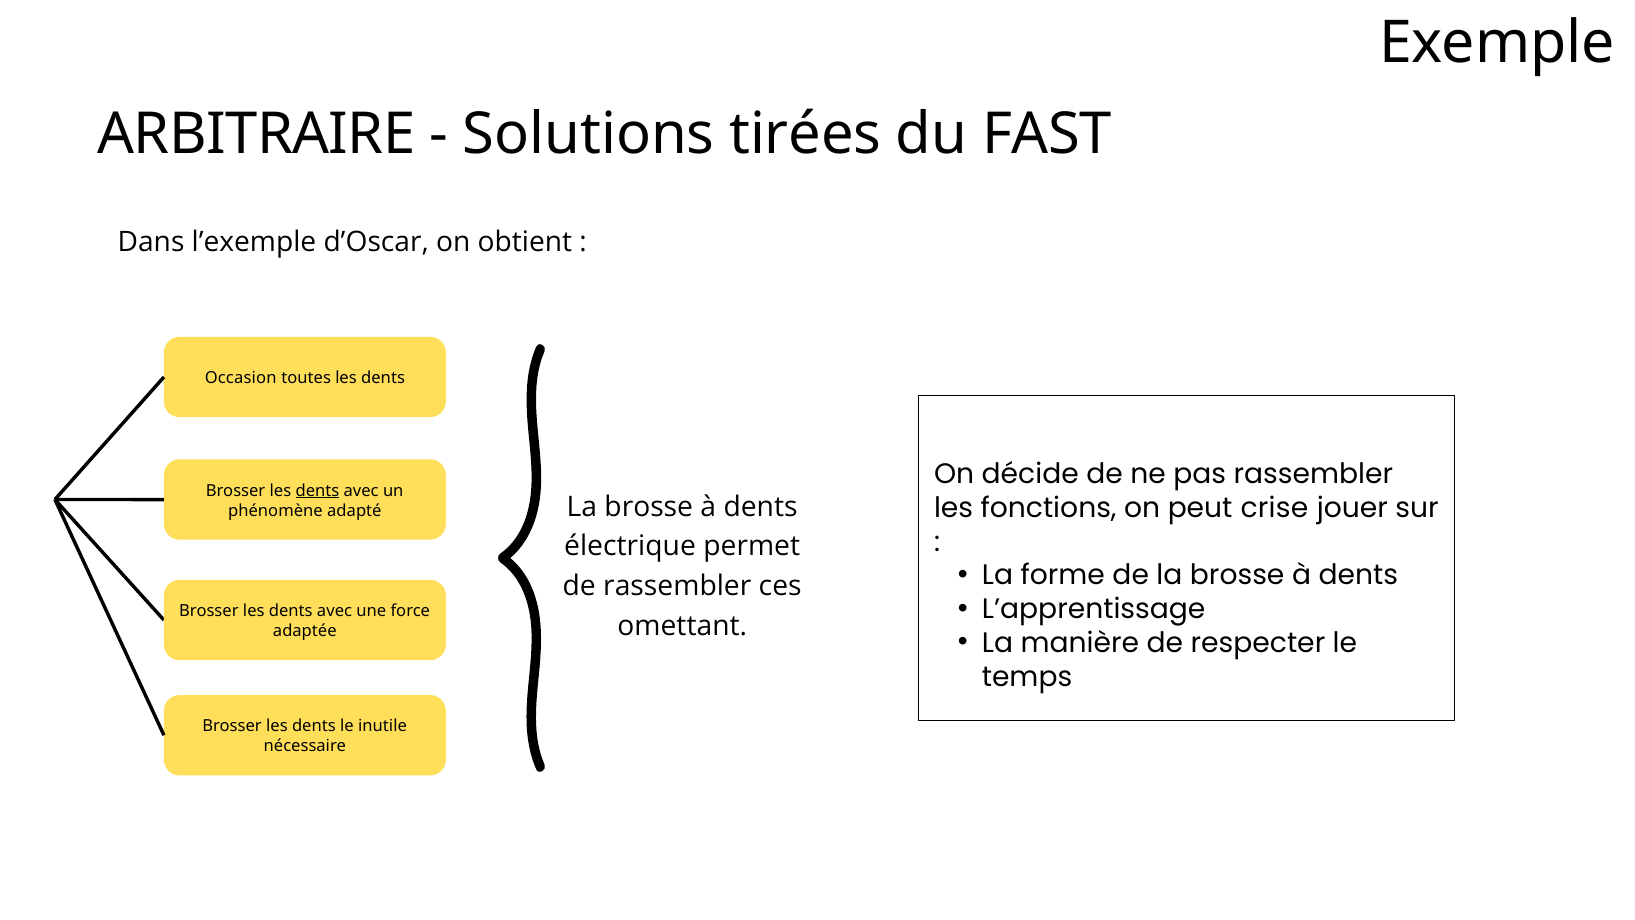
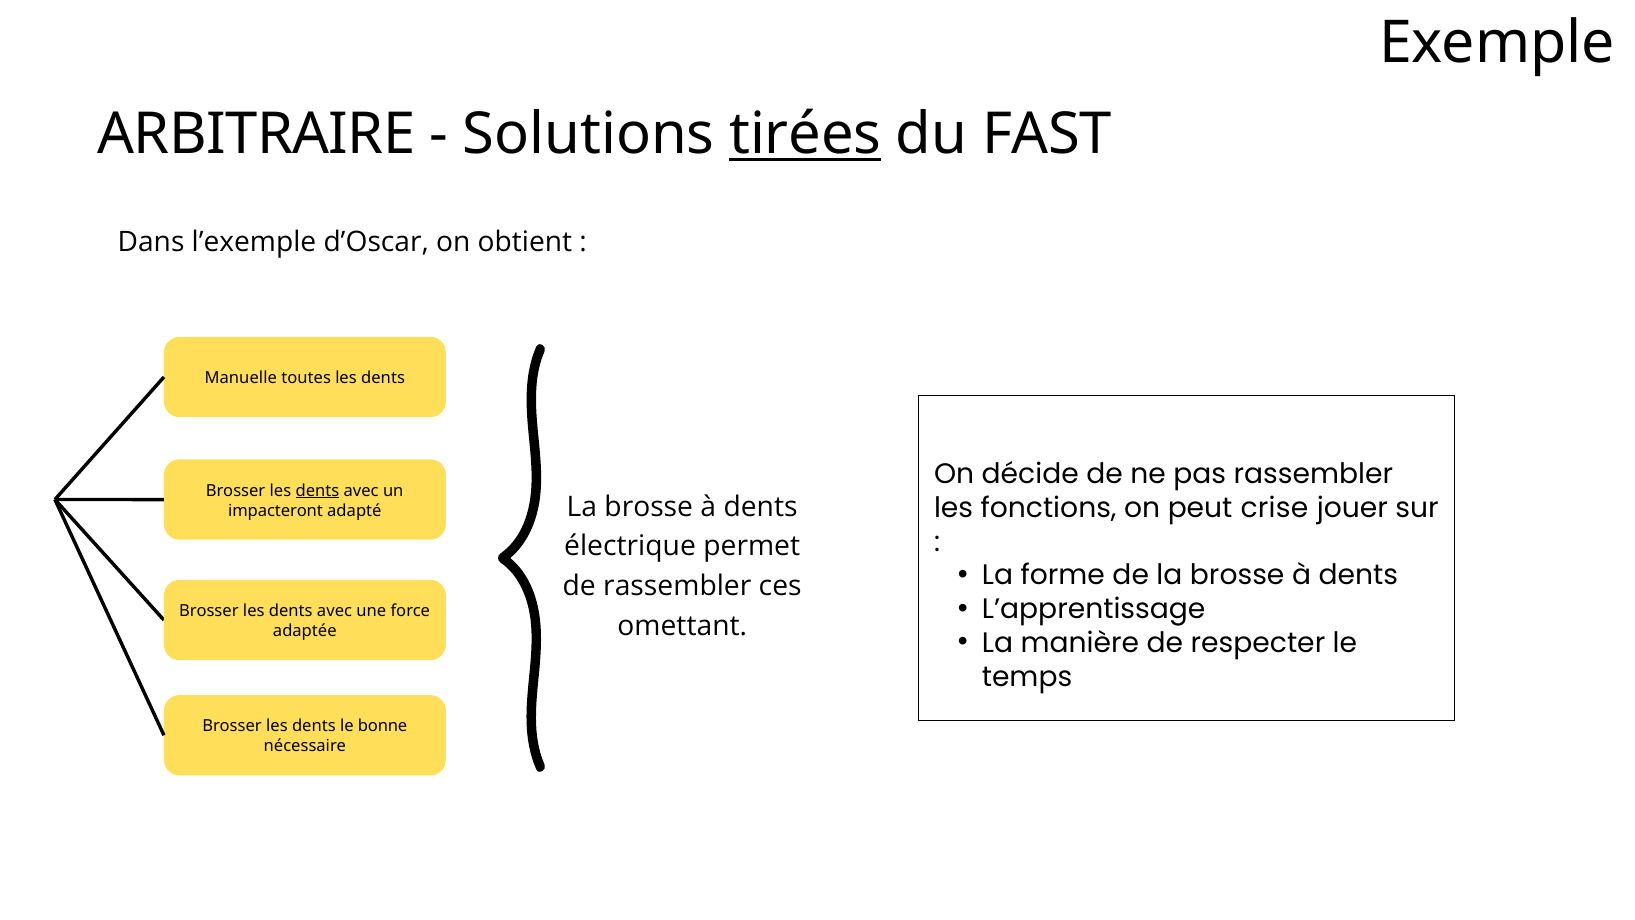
tirées underline: none -> present
Occasion: Occasion -> Manuelle
phénomène: phénomène -> impacteront
inutile: inutile -> bonne
